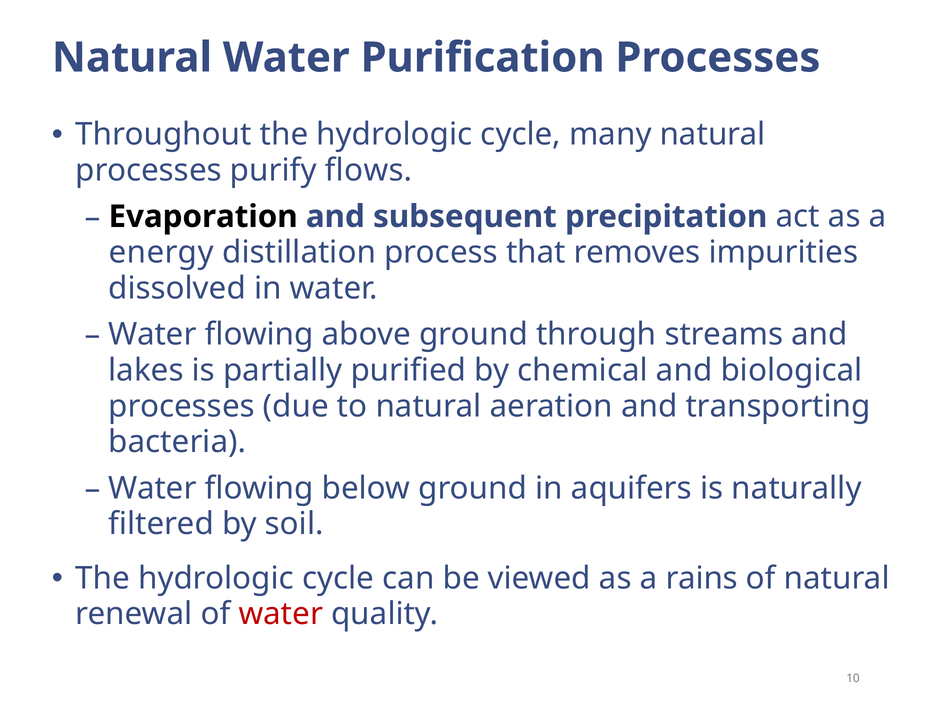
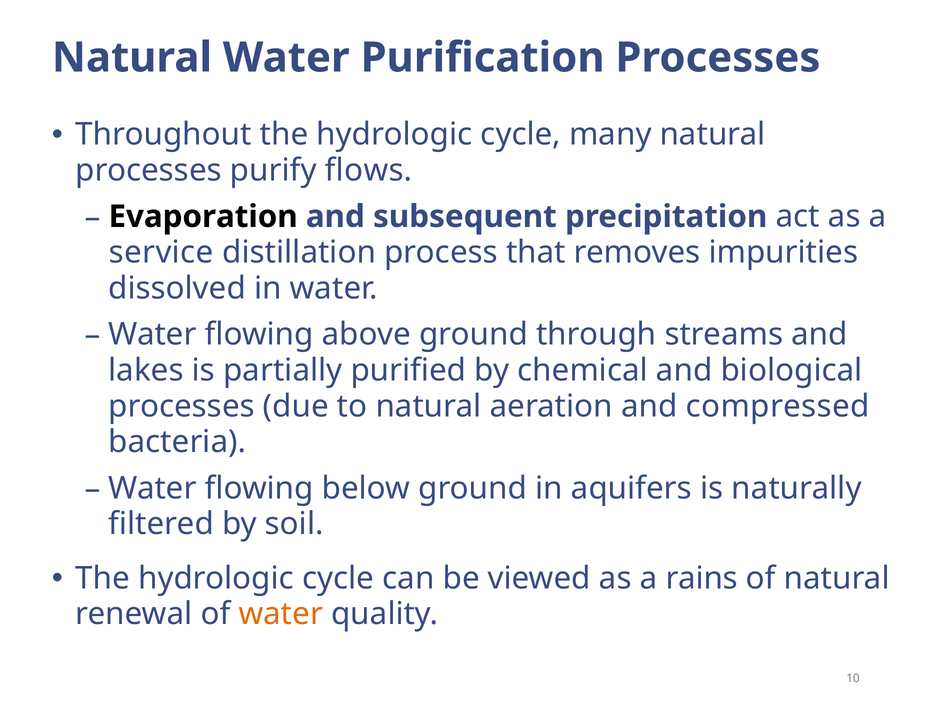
energy: energy -> service
transporting: transporting -> compressed
water at (281, 614) colour: red -> orange
